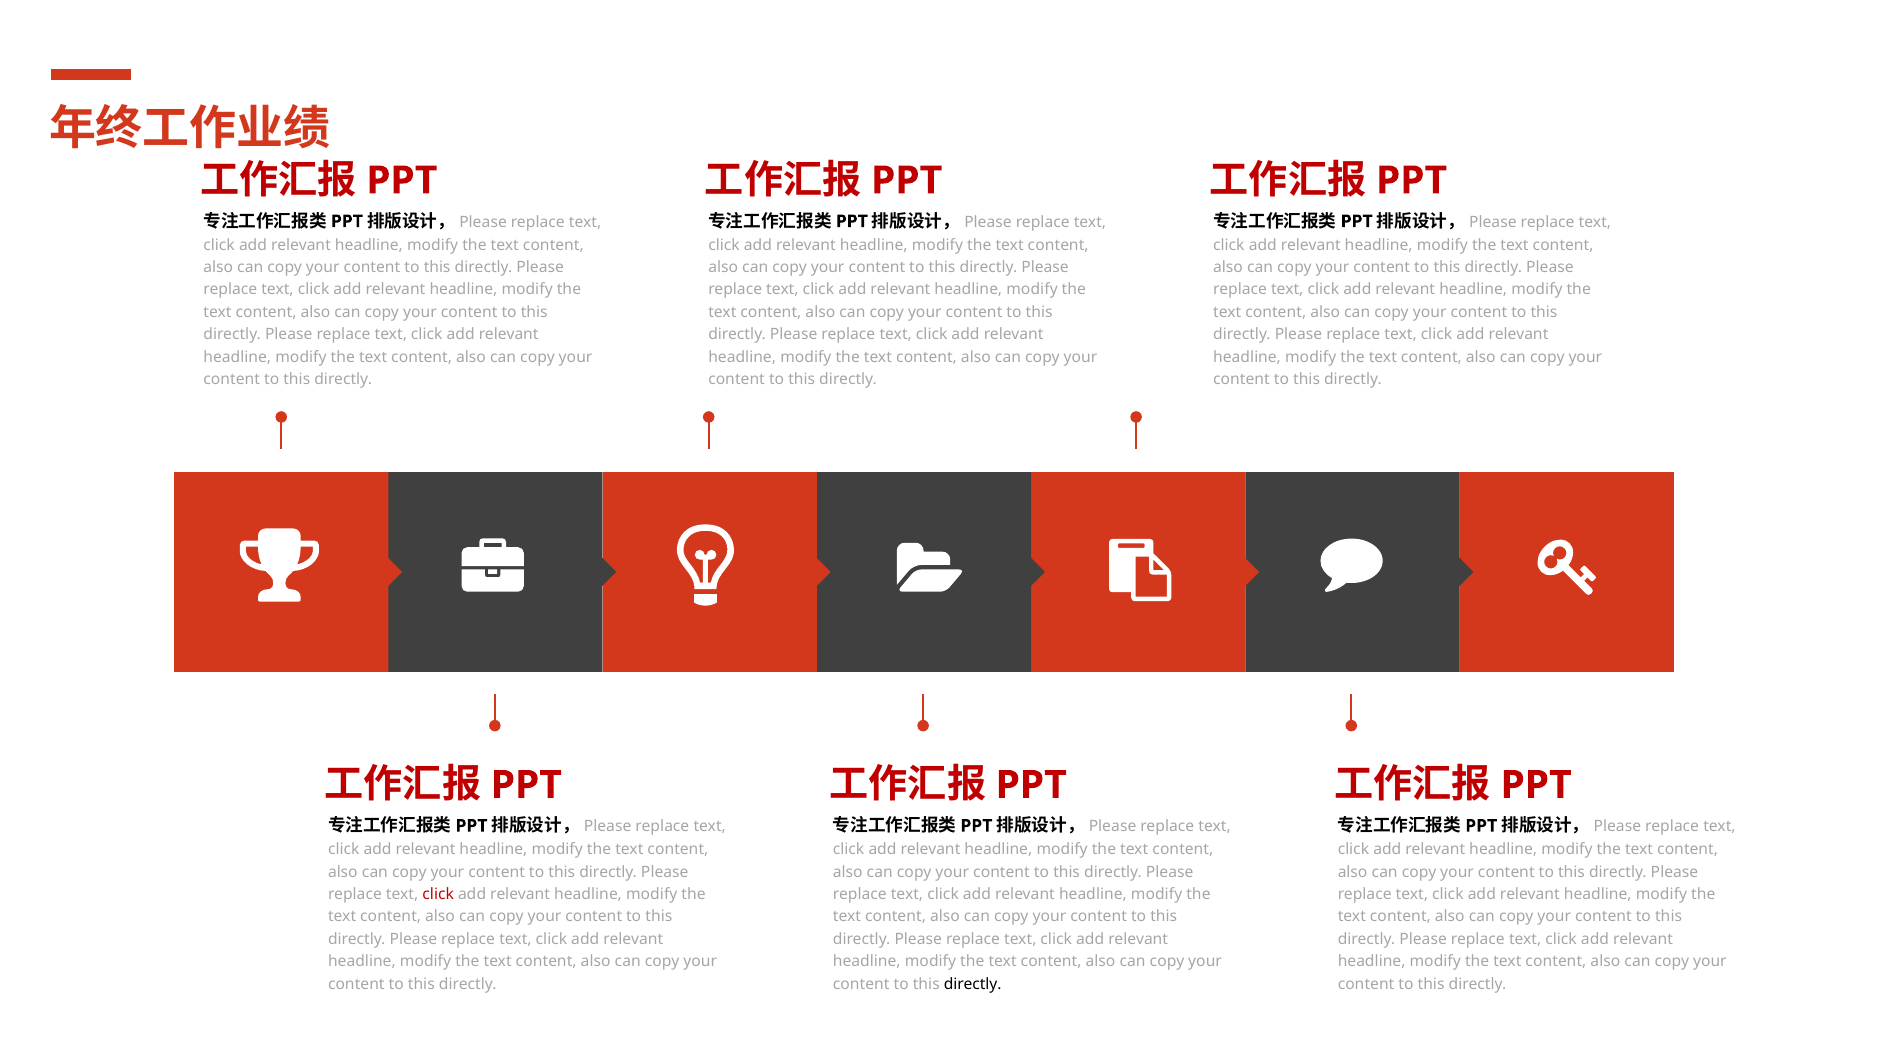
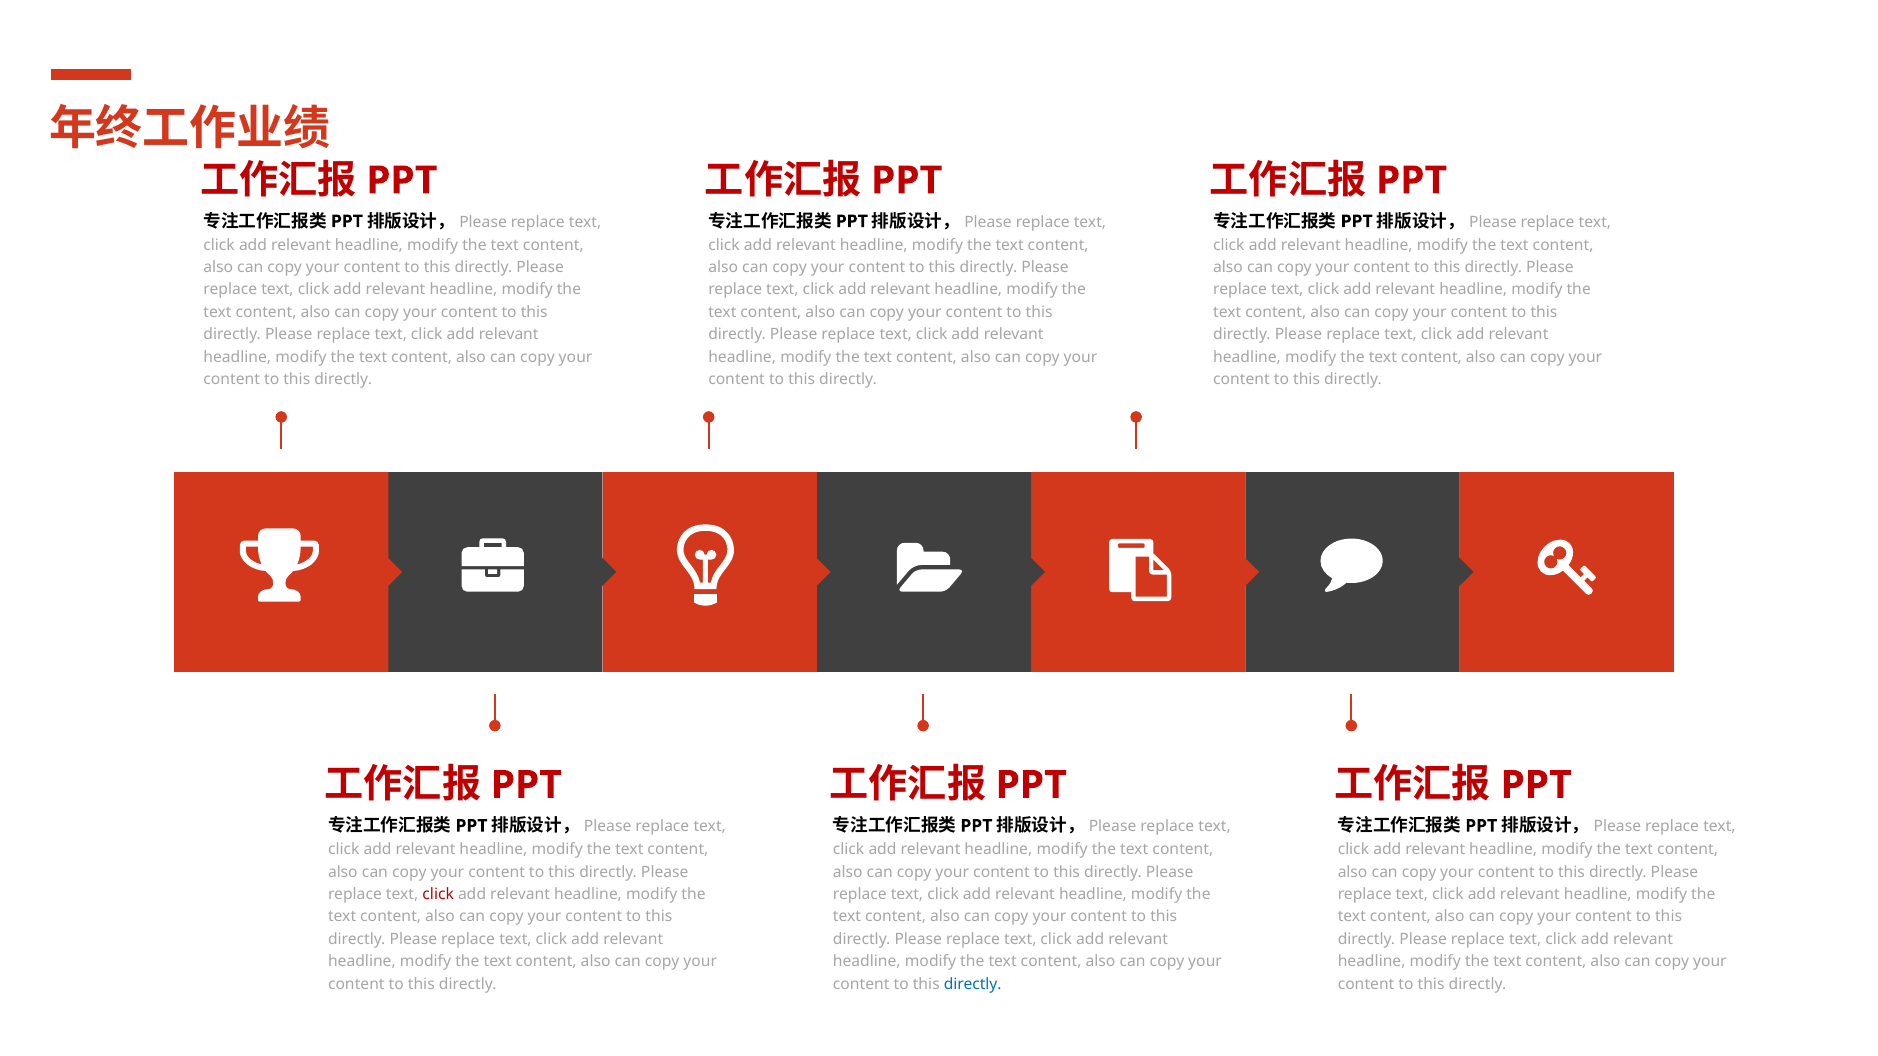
directly at (973, 984) colour: black -> blue
